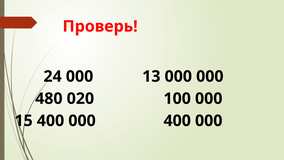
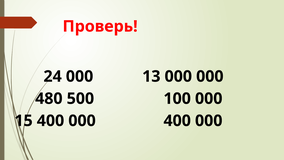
020: 020 -> 500
